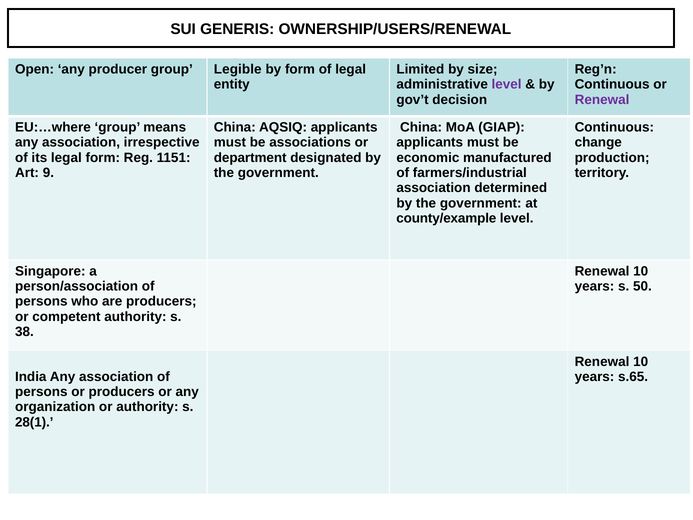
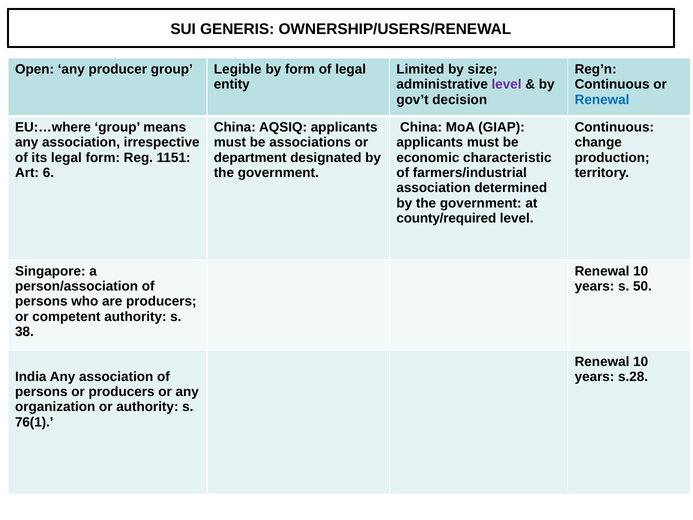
Renewal at (602, 100) colour: purple -> blue
manufactured: manufactured -> characteristic
9: 9 -> 6
county/example: county/example -> county/required
s.65: s.65 -> s.28
28(1: 28(1 -> 76(1
